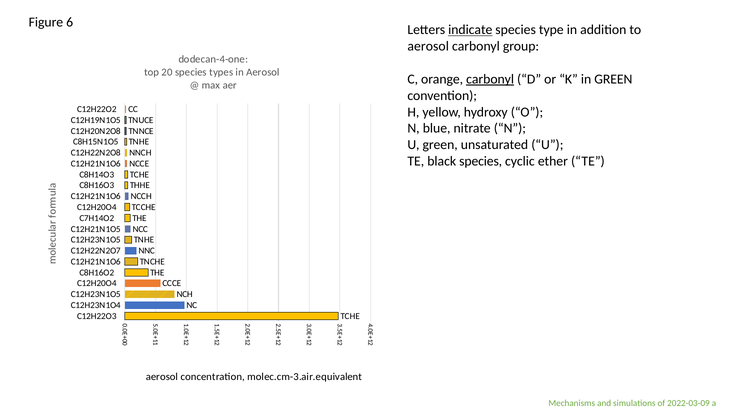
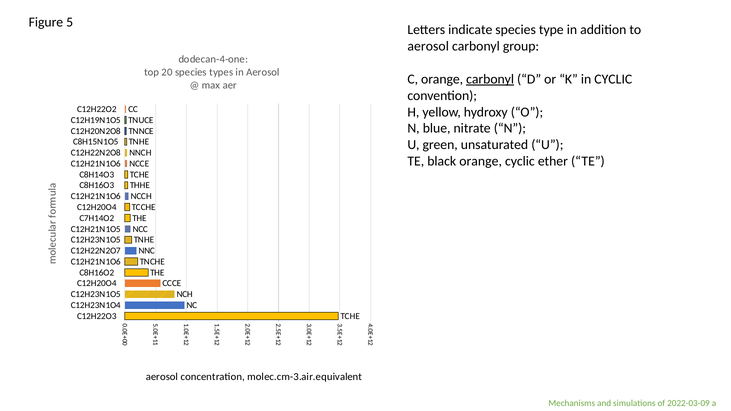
Figure 6: 6 -> 5
indicate underline: present -> none
in GREEN: GREEN -> CYCLIC
black species: species -> orange
